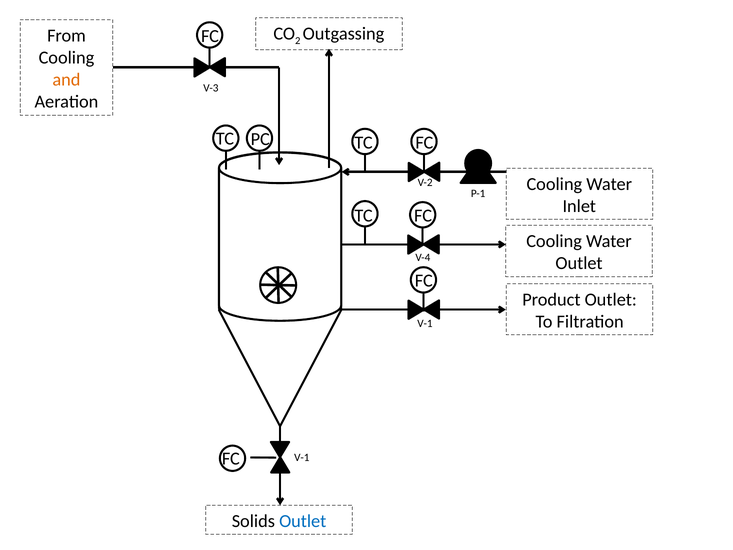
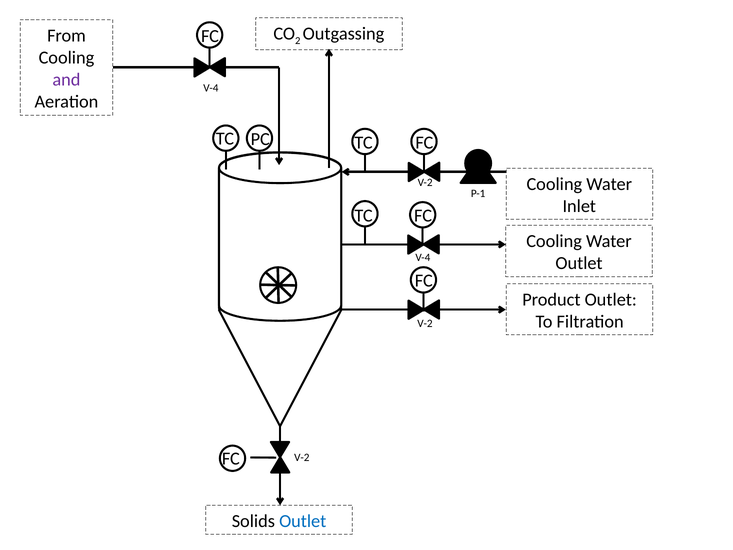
and colour: orange -> purple
V-3 at (211, 88): V-3 -> V-4
V-1 at (425, 323): V-1 -> V-2
V-1 at (302, 458): V-1 -> V-2
